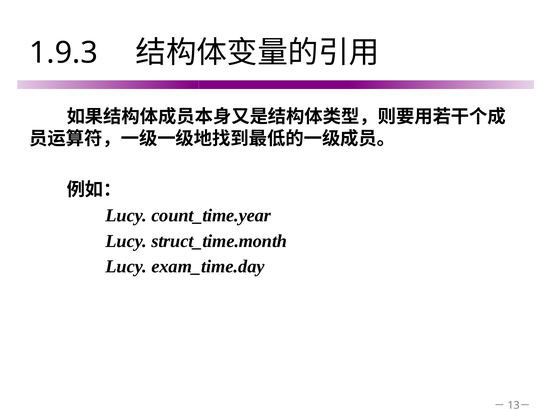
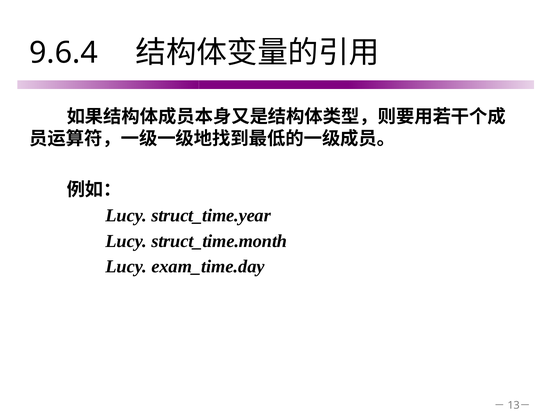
1.9.3: 1.9.3 -> 9.6.4
count_time.year: count_time.year -> struct_time.year
